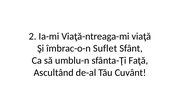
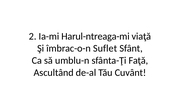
Viaţă-ntreaga-mi: Viaţă-ntreaga-mi -> Harul-ntreaga-mi
